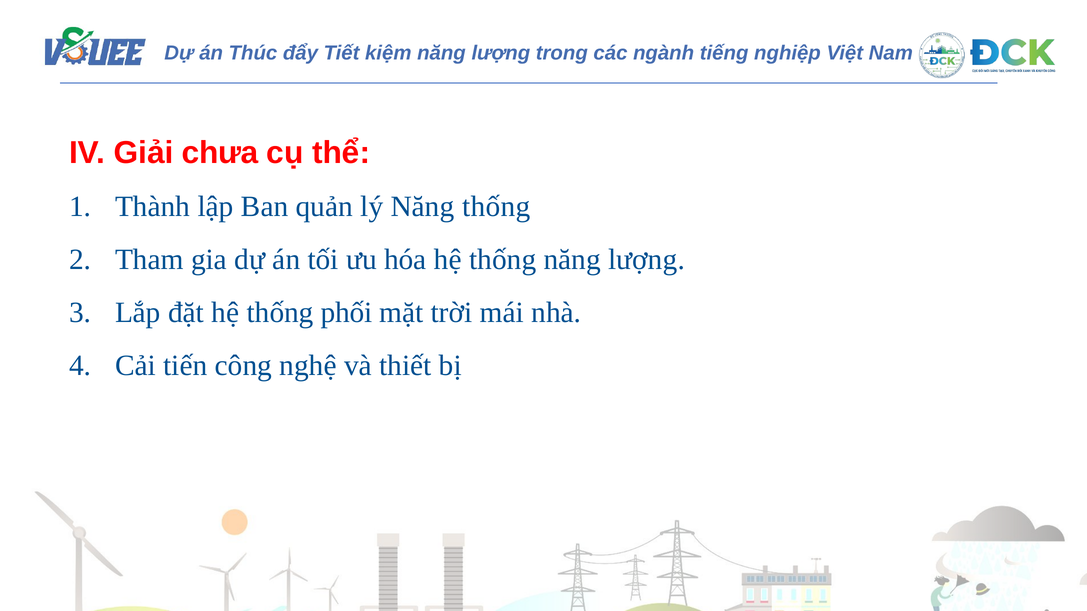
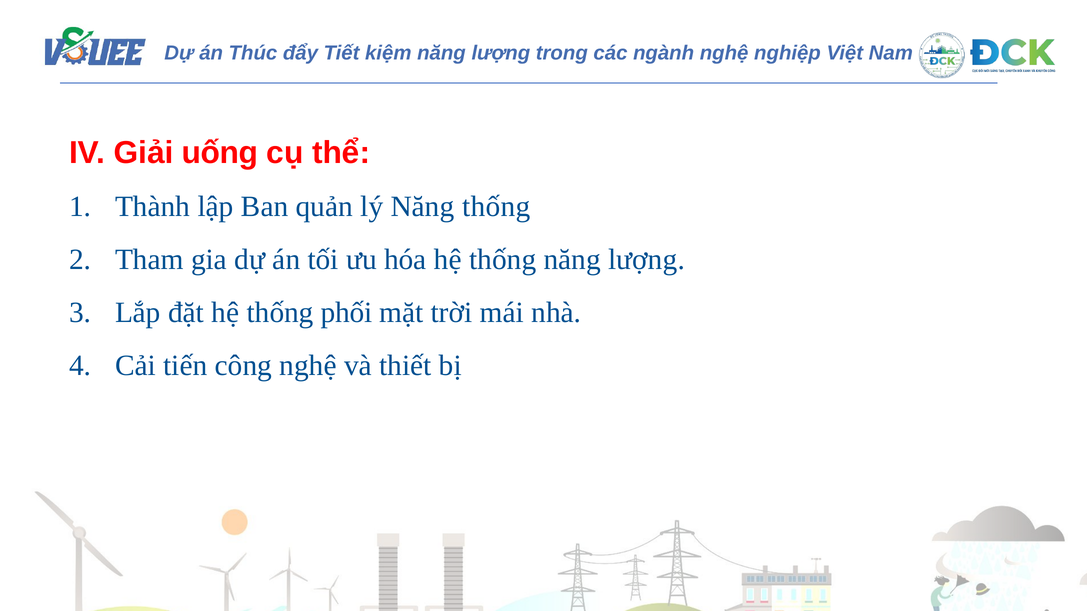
tiếng at (724, 53): tiếng -> nghệ
chưa: chưa -> uống
